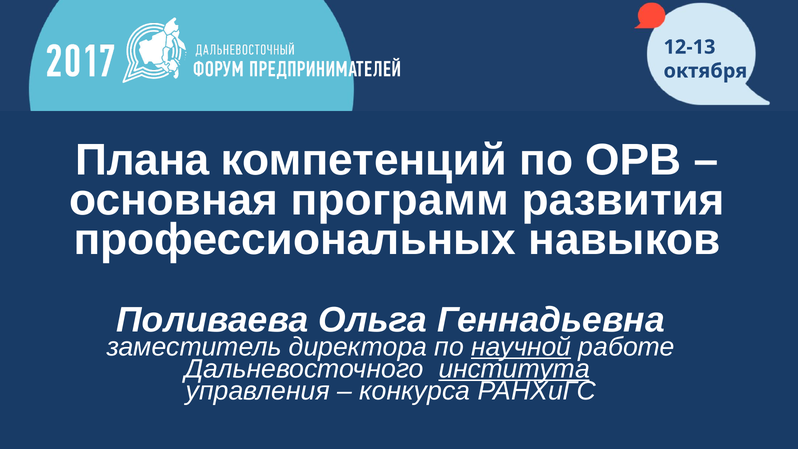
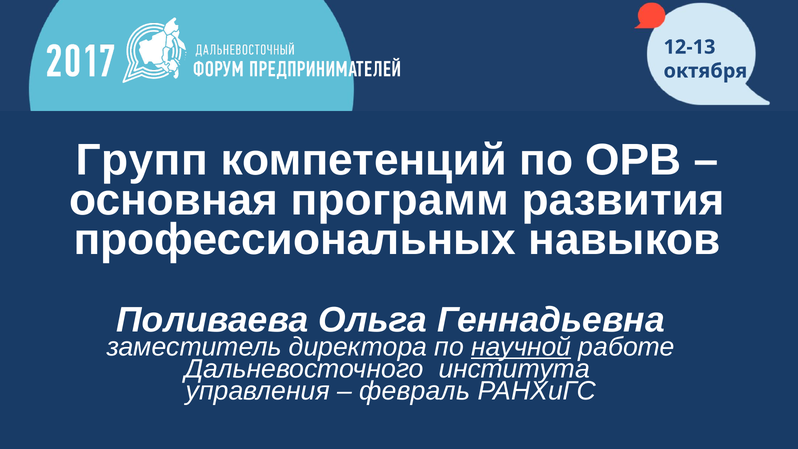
Плана: Плана -> Групп
института underline: present -> none
конкурса: конкурса -> февраль
